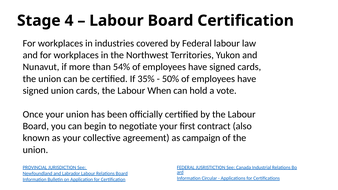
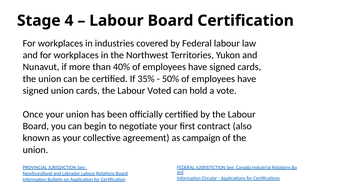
54%: 54% -> 40%
When: When -> Voted
